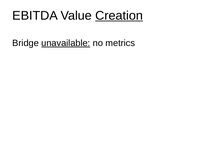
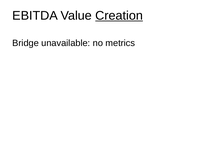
unavailable underline: present -> none
